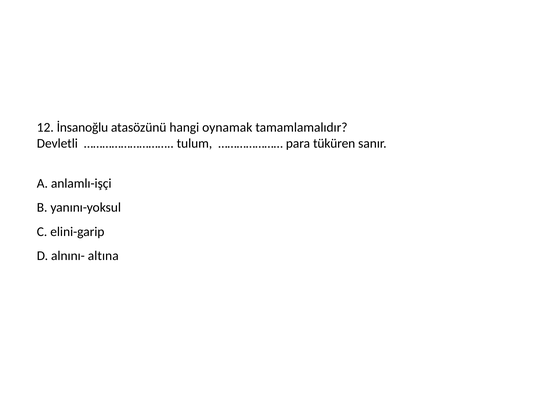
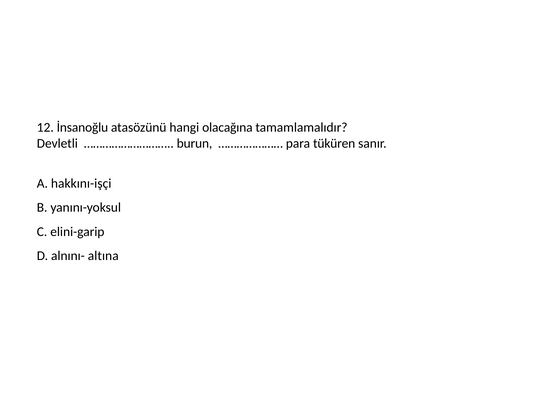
oynamak: oynamak -> olacağına
tulum: tulum -> burun
anlamlı-işçi: anlamlı-işçi -> hakkını-işçi
